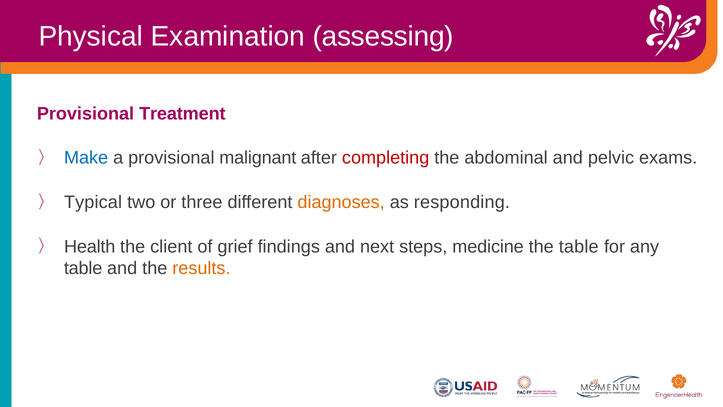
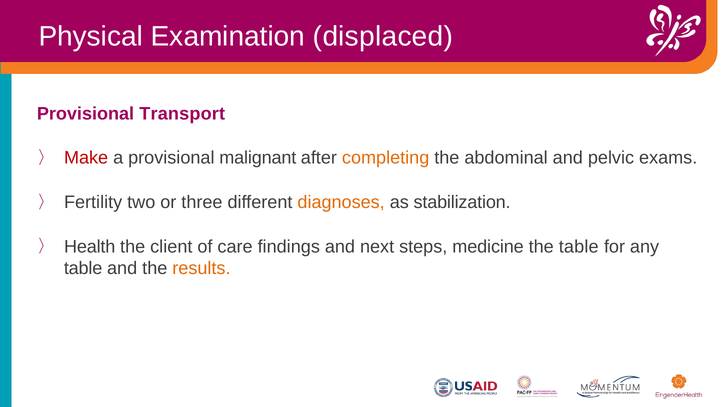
assessing: assessing -> displaced
Treatment: Treatment -> Transport
Make colour: blue -> red
completing colour: red -> orange
Typical: Typical -> Fertility
responding: responding -> stabilization
grief: grief -> care
